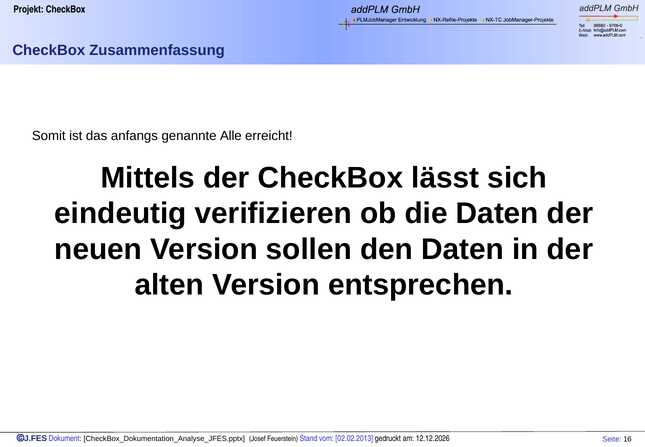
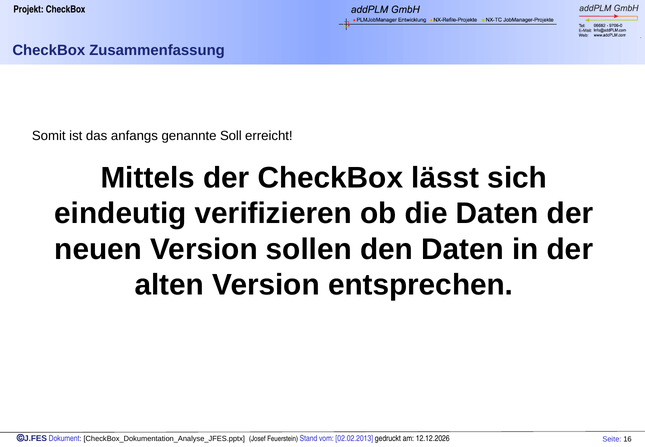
Alle: Alle -> Soll
